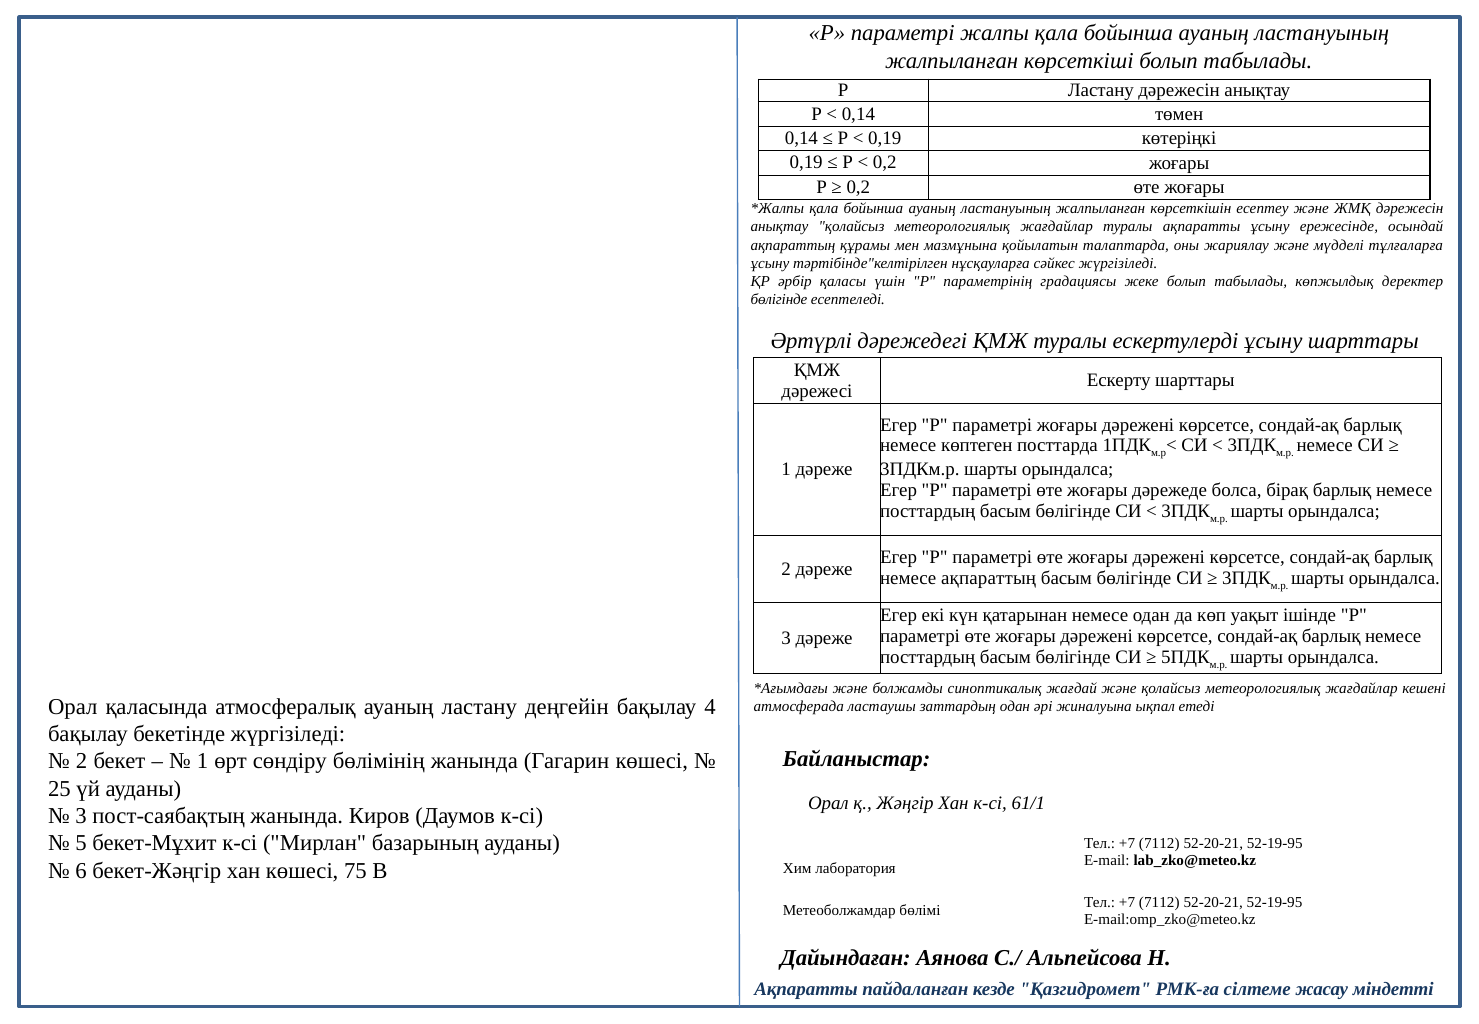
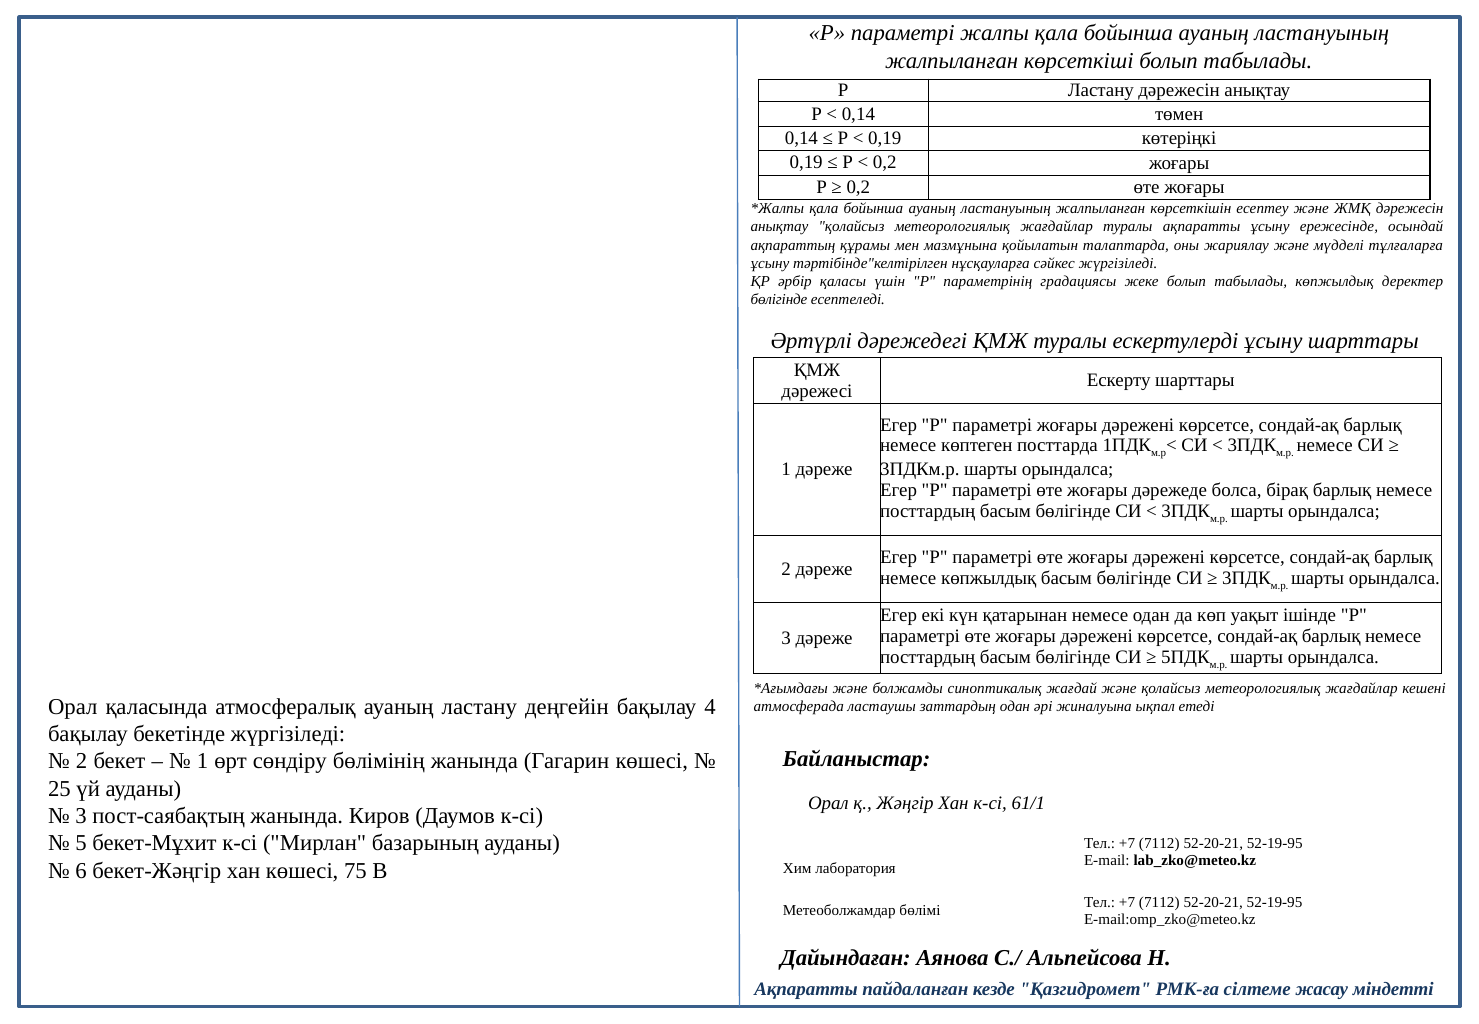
немесе ақпараттың: ақпараттың -> көпжылдық
